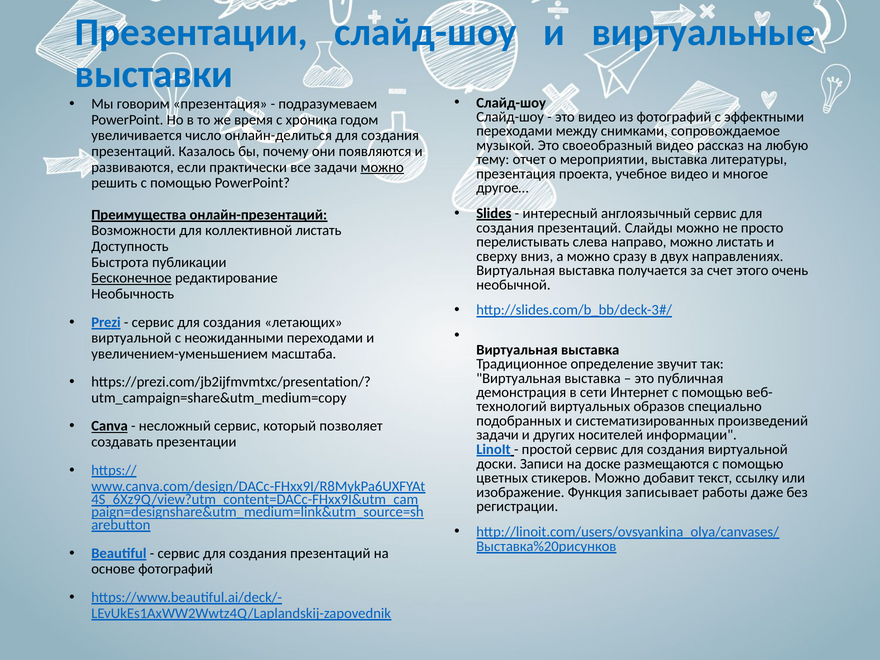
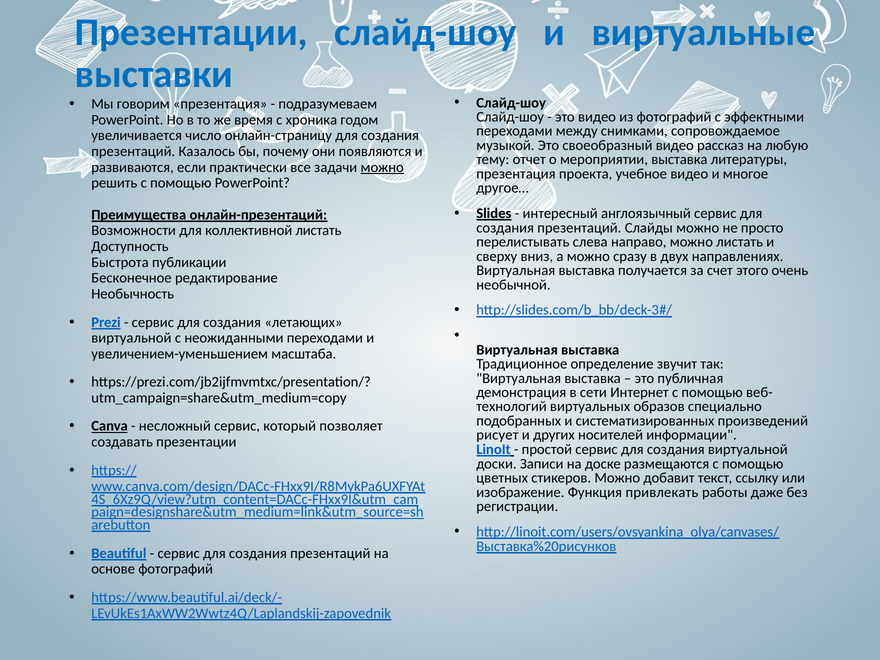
онлайн-делиться: онлайн-делиться -> онлайн-страницу
Бесконечное underline: present -> none
задачи at (498, 435): задачи -> рисует
записывает: записывает -> привлекать
